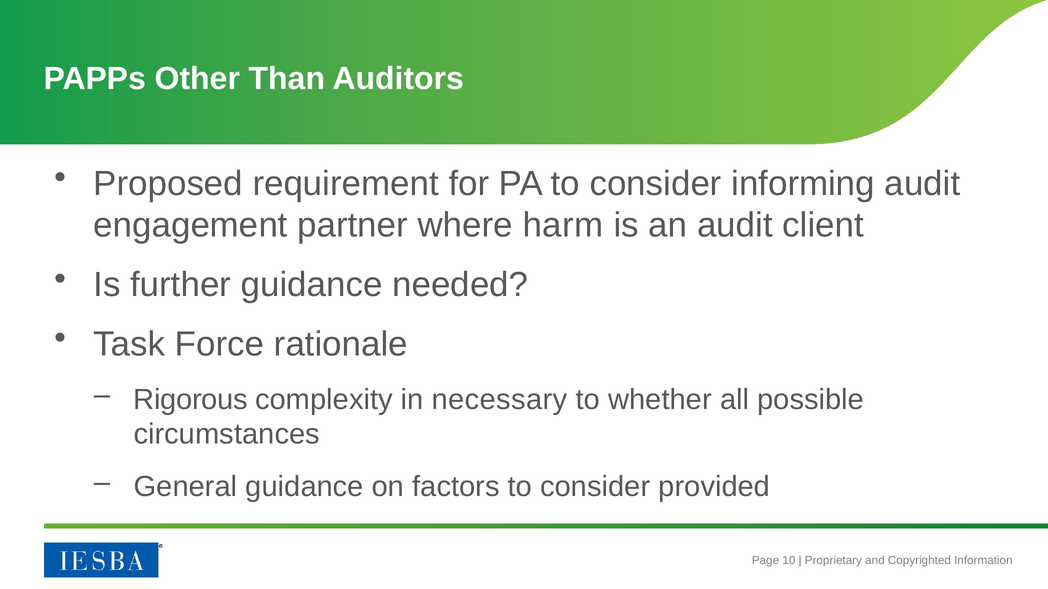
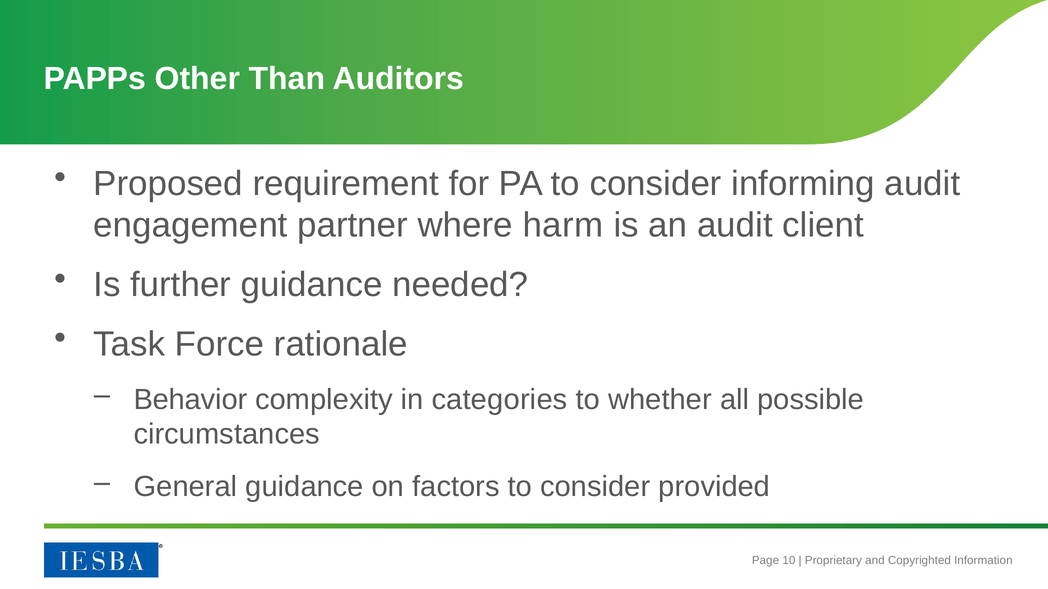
Rigorous: Rigorous -> Behavior
necessary: necessary -> categories
